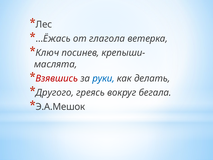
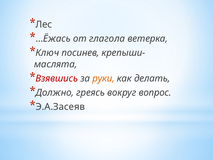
руки colour: blue -> orange
Другого: Другого -> Должно
бегала: бегала -> вопрос
Э.А.Мешок: Э.А.Мешок -> Э.А.Засеяв
